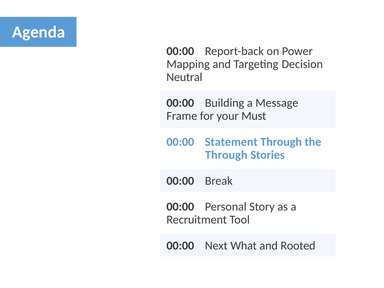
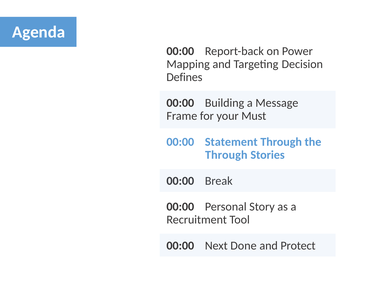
Neutral: Neutral -> Defines
What: What -> Done
Rooted: Rooted -> Protect
